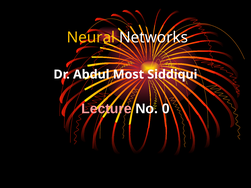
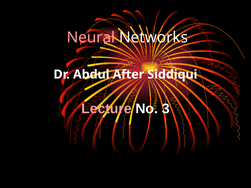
Neural colour: yellow -> pink
Most: Most -> After
0: 0 -> 3
